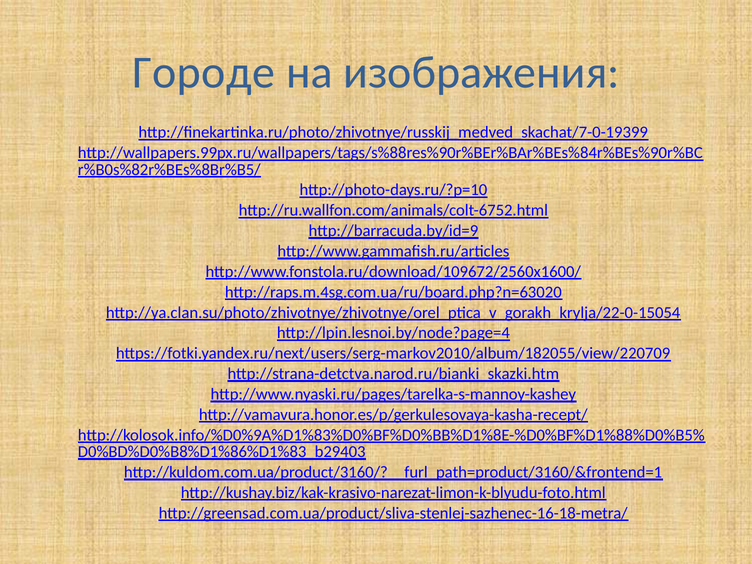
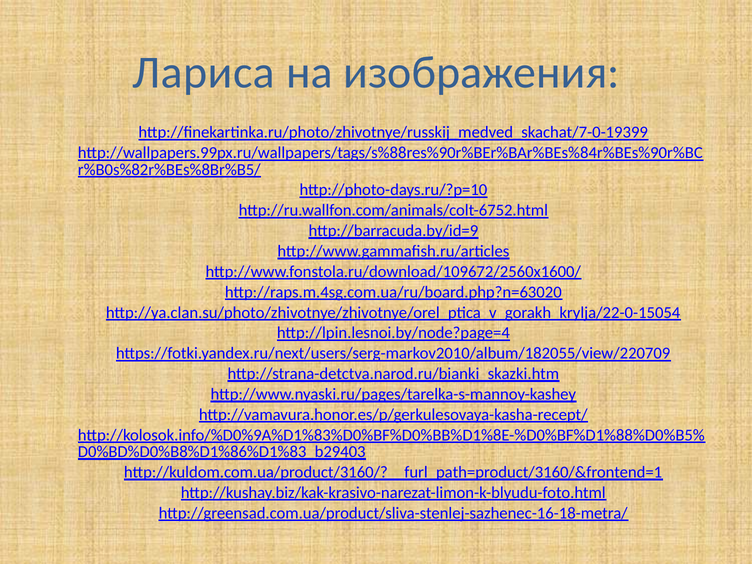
Городе: Городе -> Лариса
